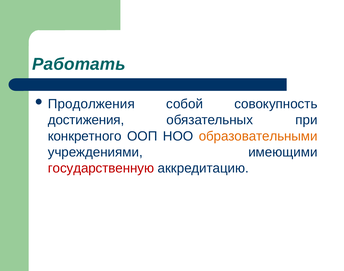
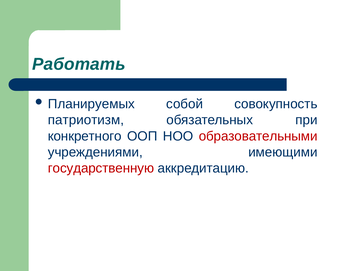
Продолжения: Продолжения -> Планируемых
достижения: достижения -> патриотизм
образовательными colour: orange -> red
